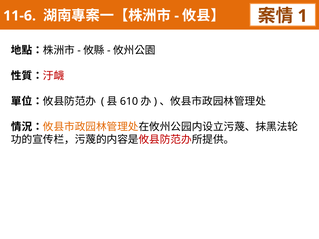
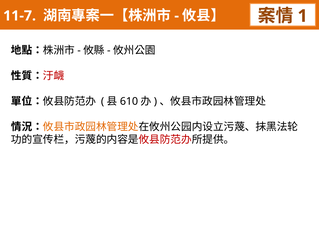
11-6: 11-6 -> 11-7
